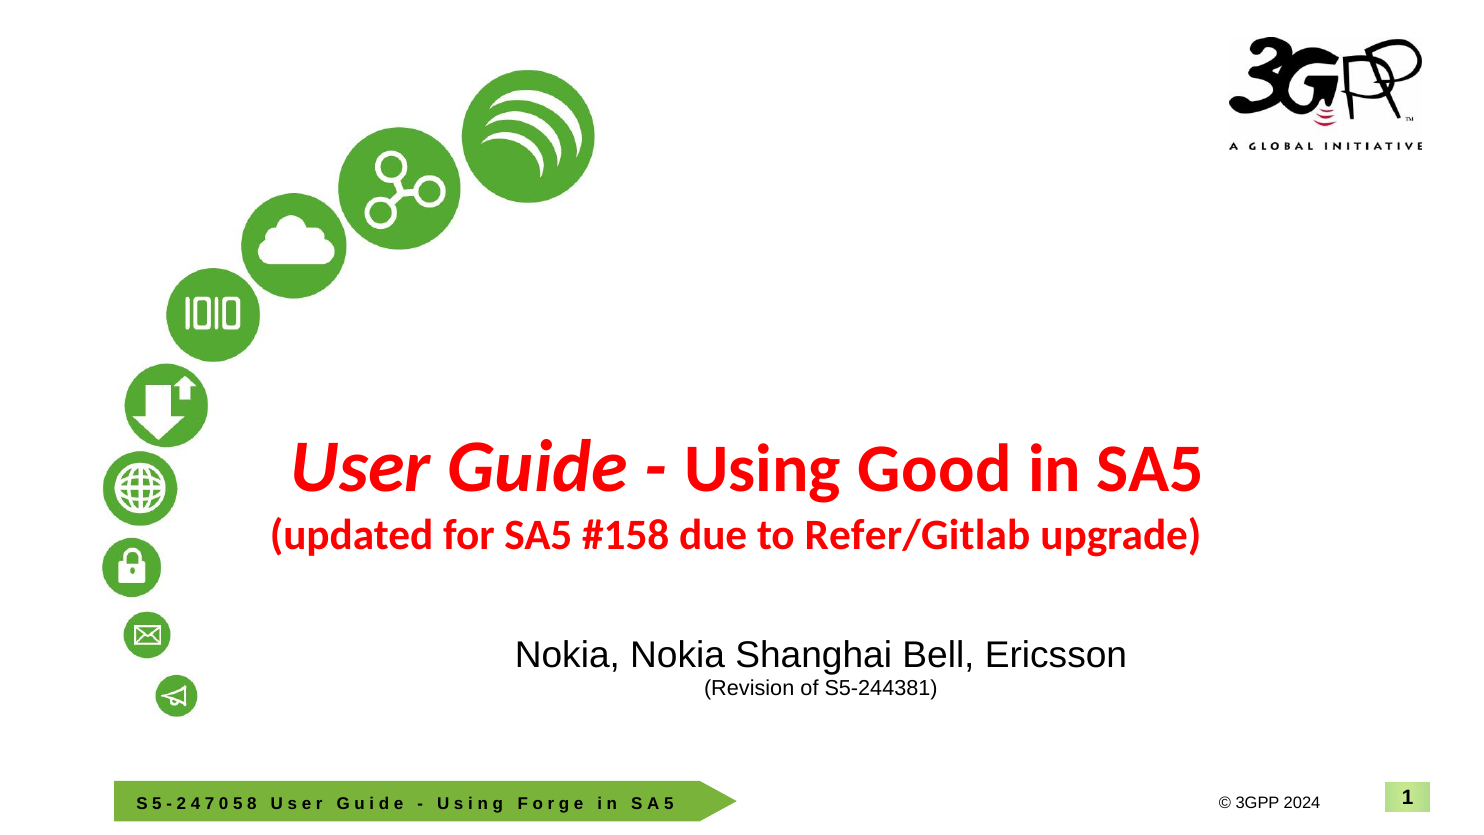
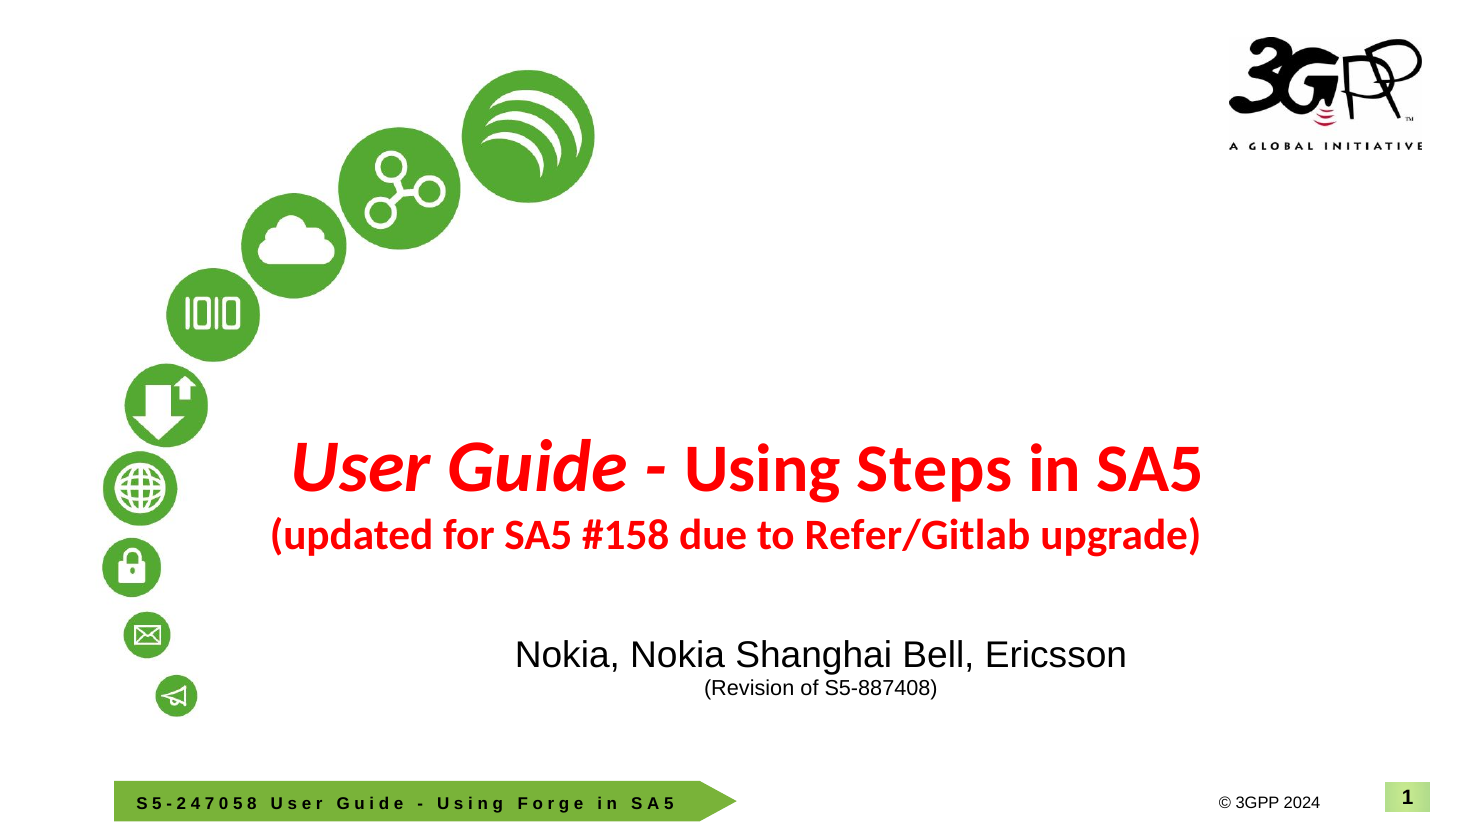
Good: Good -> Steps
S5-244381: S5-244381 -> S5-887408
